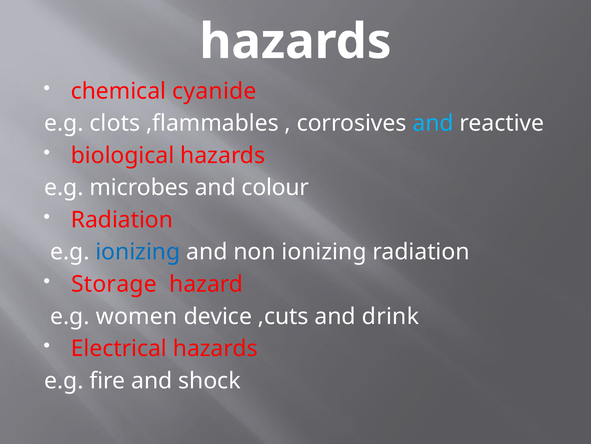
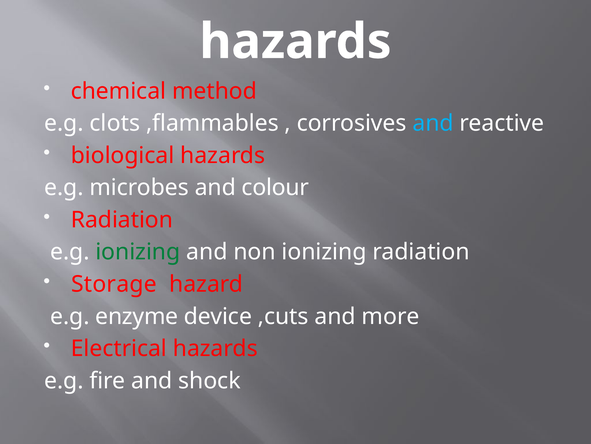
cyanide: cyanide -> method
ionizing at (138, 252) colour: blue -> green
women: women -> enzyme
drink: drink -> more
